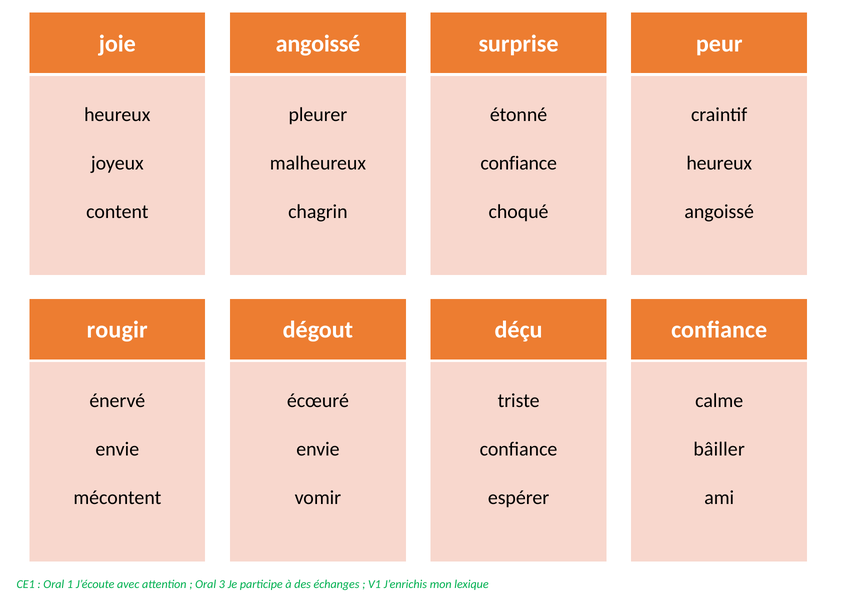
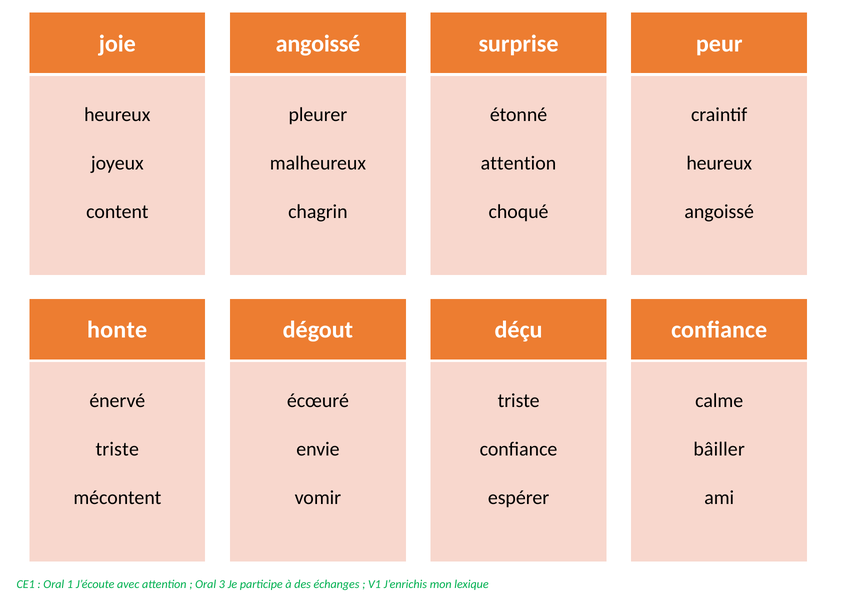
confiance at (519, 163): confiance -> attention
rougir: rougir -> honte
envie at (117, 449): envie -> triste
